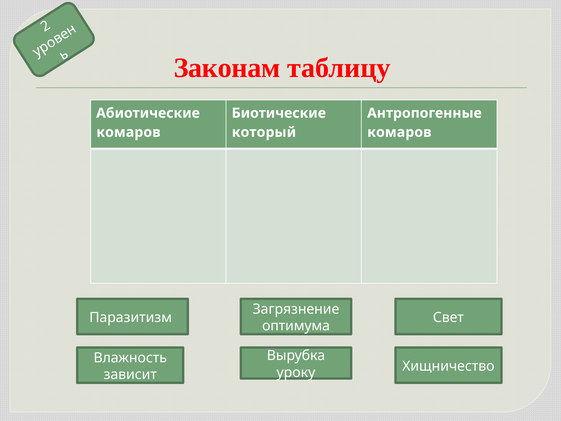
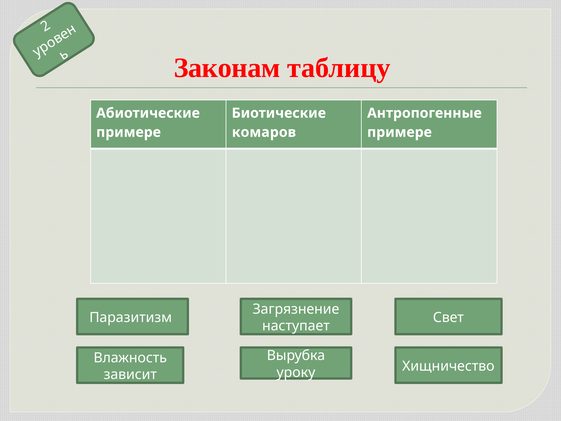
комаров at (128, 132): комаров -> примере
который: который -> комаров
комаров at (399, 132): комаров -> примере
оптимума: оптимума -> наступает
